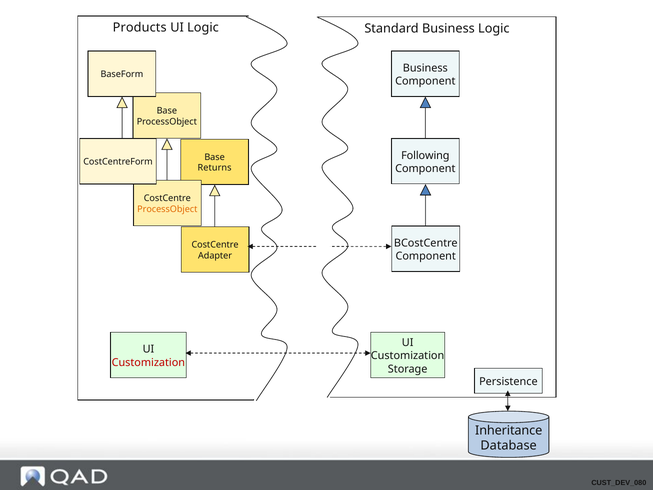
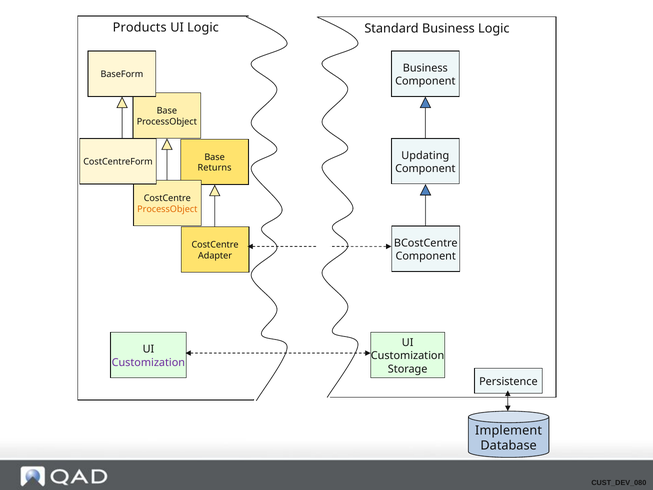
Following: Following -> Updating
Customization at (148, 362) colour: red -> purple
Inheritance: Inheritance -> Implement
